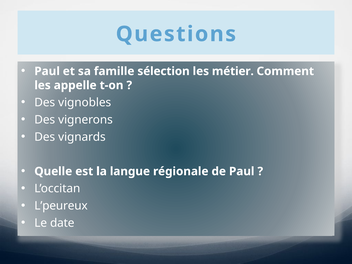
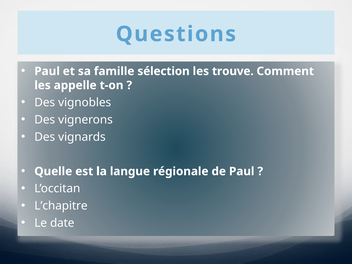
métier: métier -> trouve
L’peureux: L’peureux -> L’chapitre
